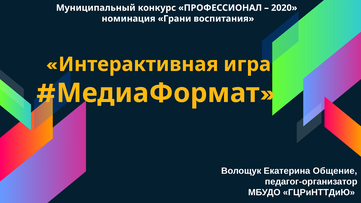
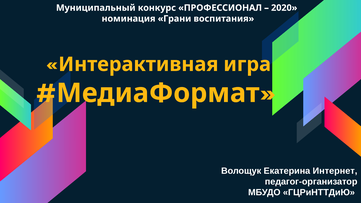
Общение: Общение -> Интернет
